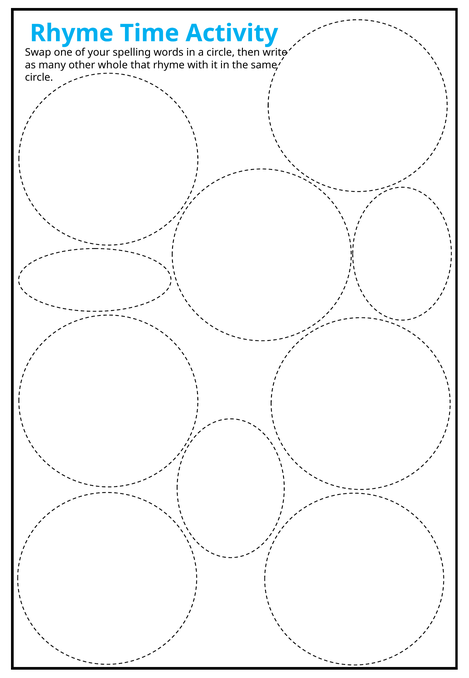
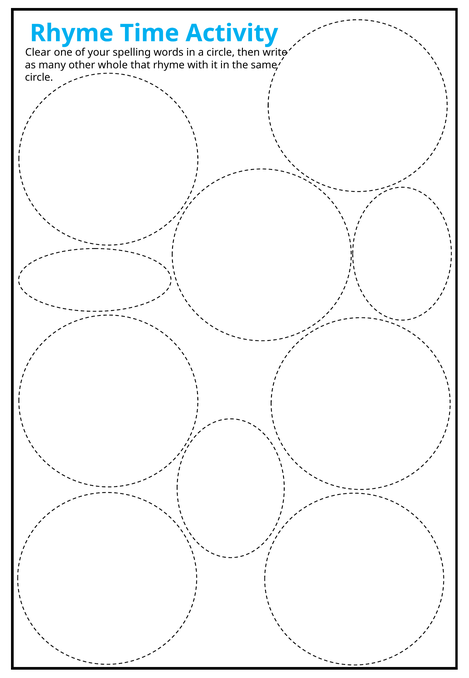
Swap: Swap -> Clear
